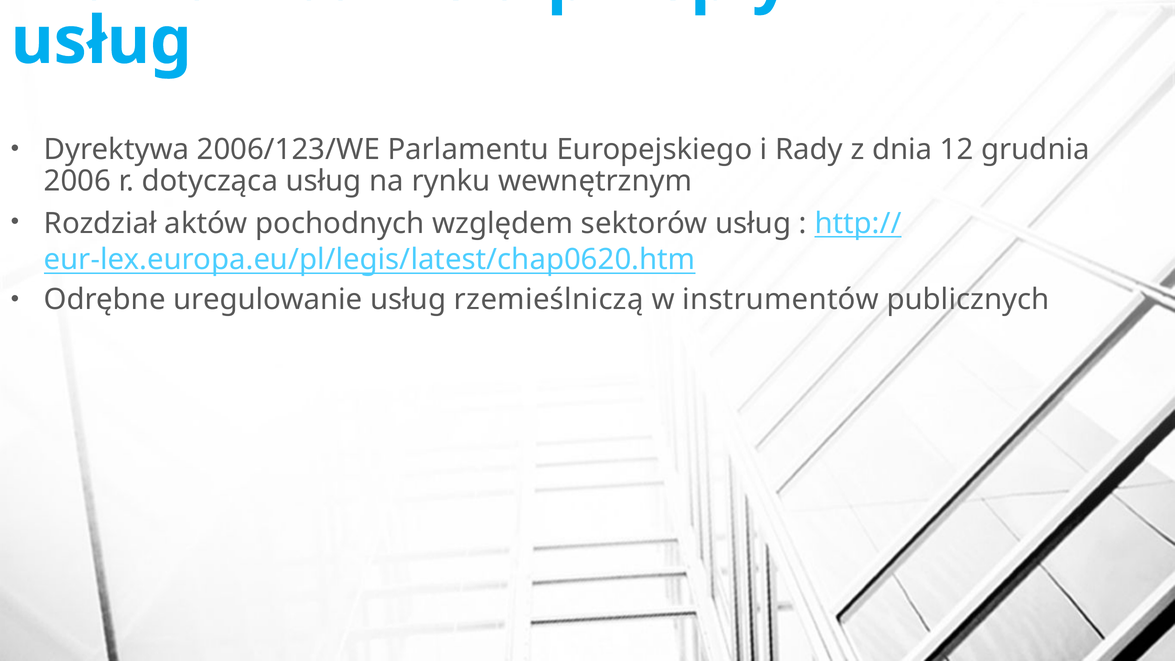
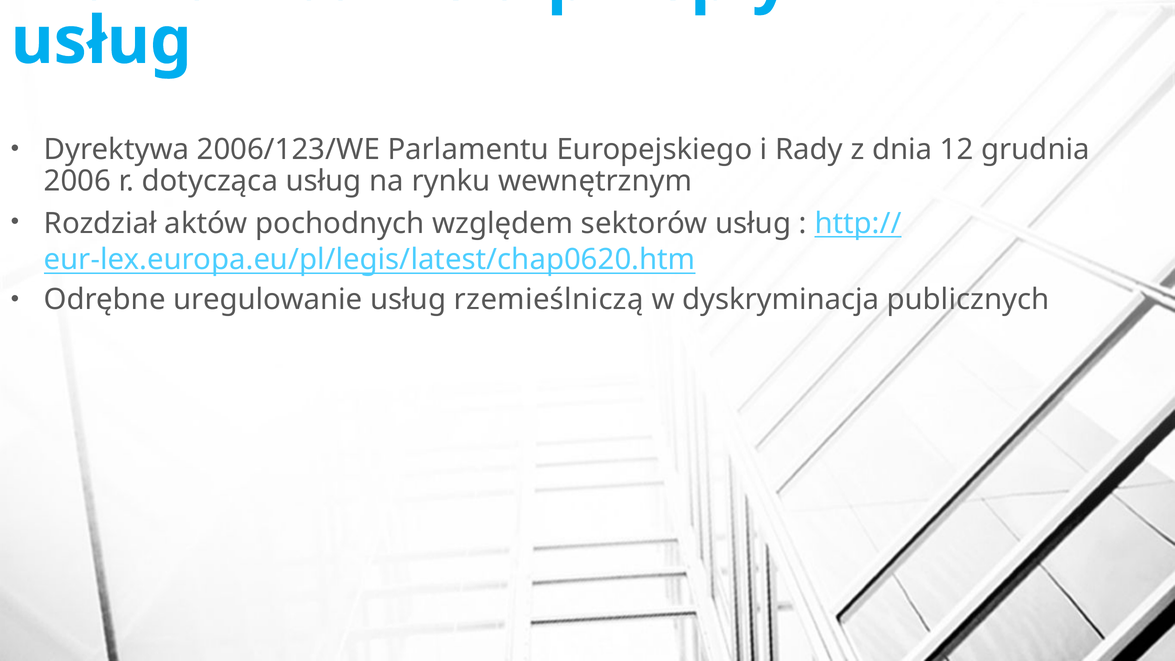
instrumentów: instrumentów -> dyskryminacja
